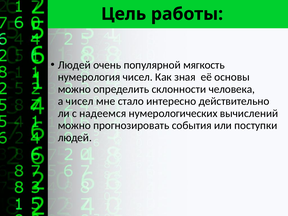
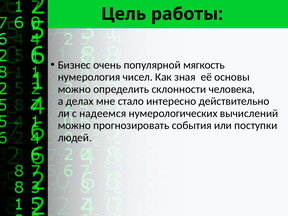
Людей at (74, 65): Людей -> Бизнес
а чисел: чисел -> делах
